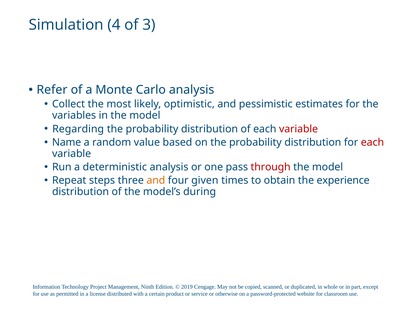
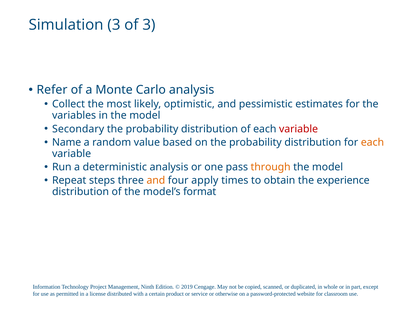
Simulation 4: 4 -> 3
Regarding: Regarding -> Secondary
each at (372, 142) colour: red -> orange
through colour: red -> orange
given: given -> apply
during: during -> format
